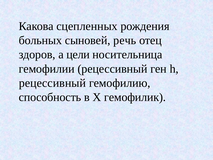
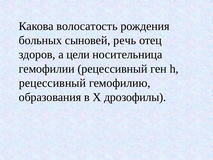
сцепленных: сцепленных -> волосатость
способность: способность -> образования
гемофилик: гемофилик -> дрозофилы
